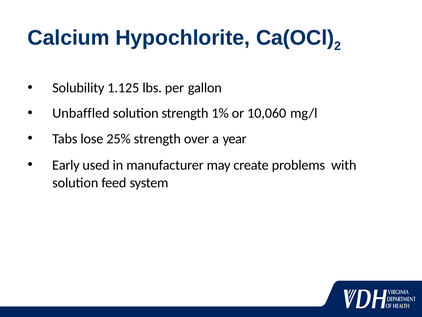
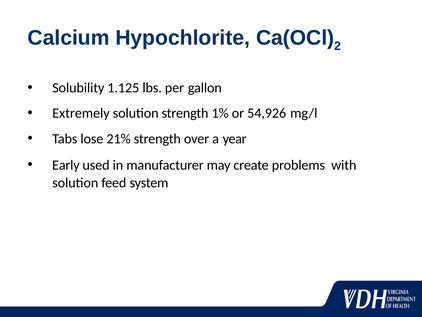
Unbaffled: Unbaffled -> Extremely
10,060: 10,060 -> 54,926
25%: 25% -> 21%
